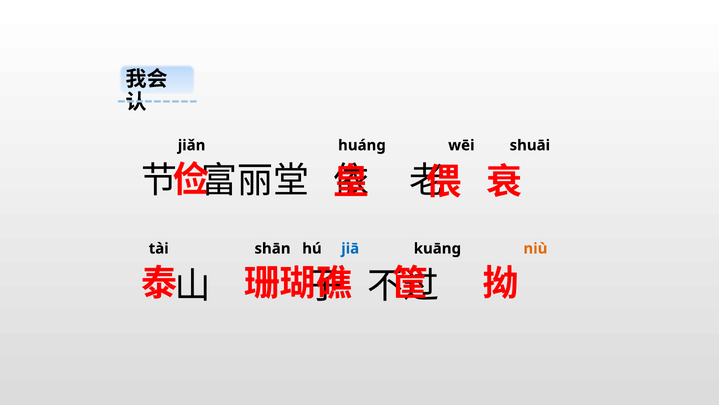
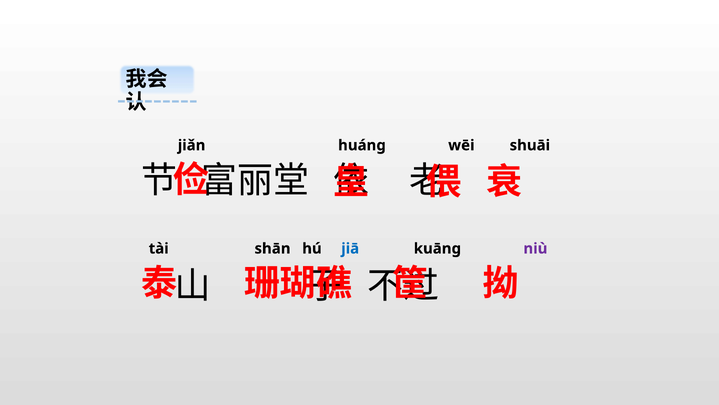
niù colour: orange -> purple
